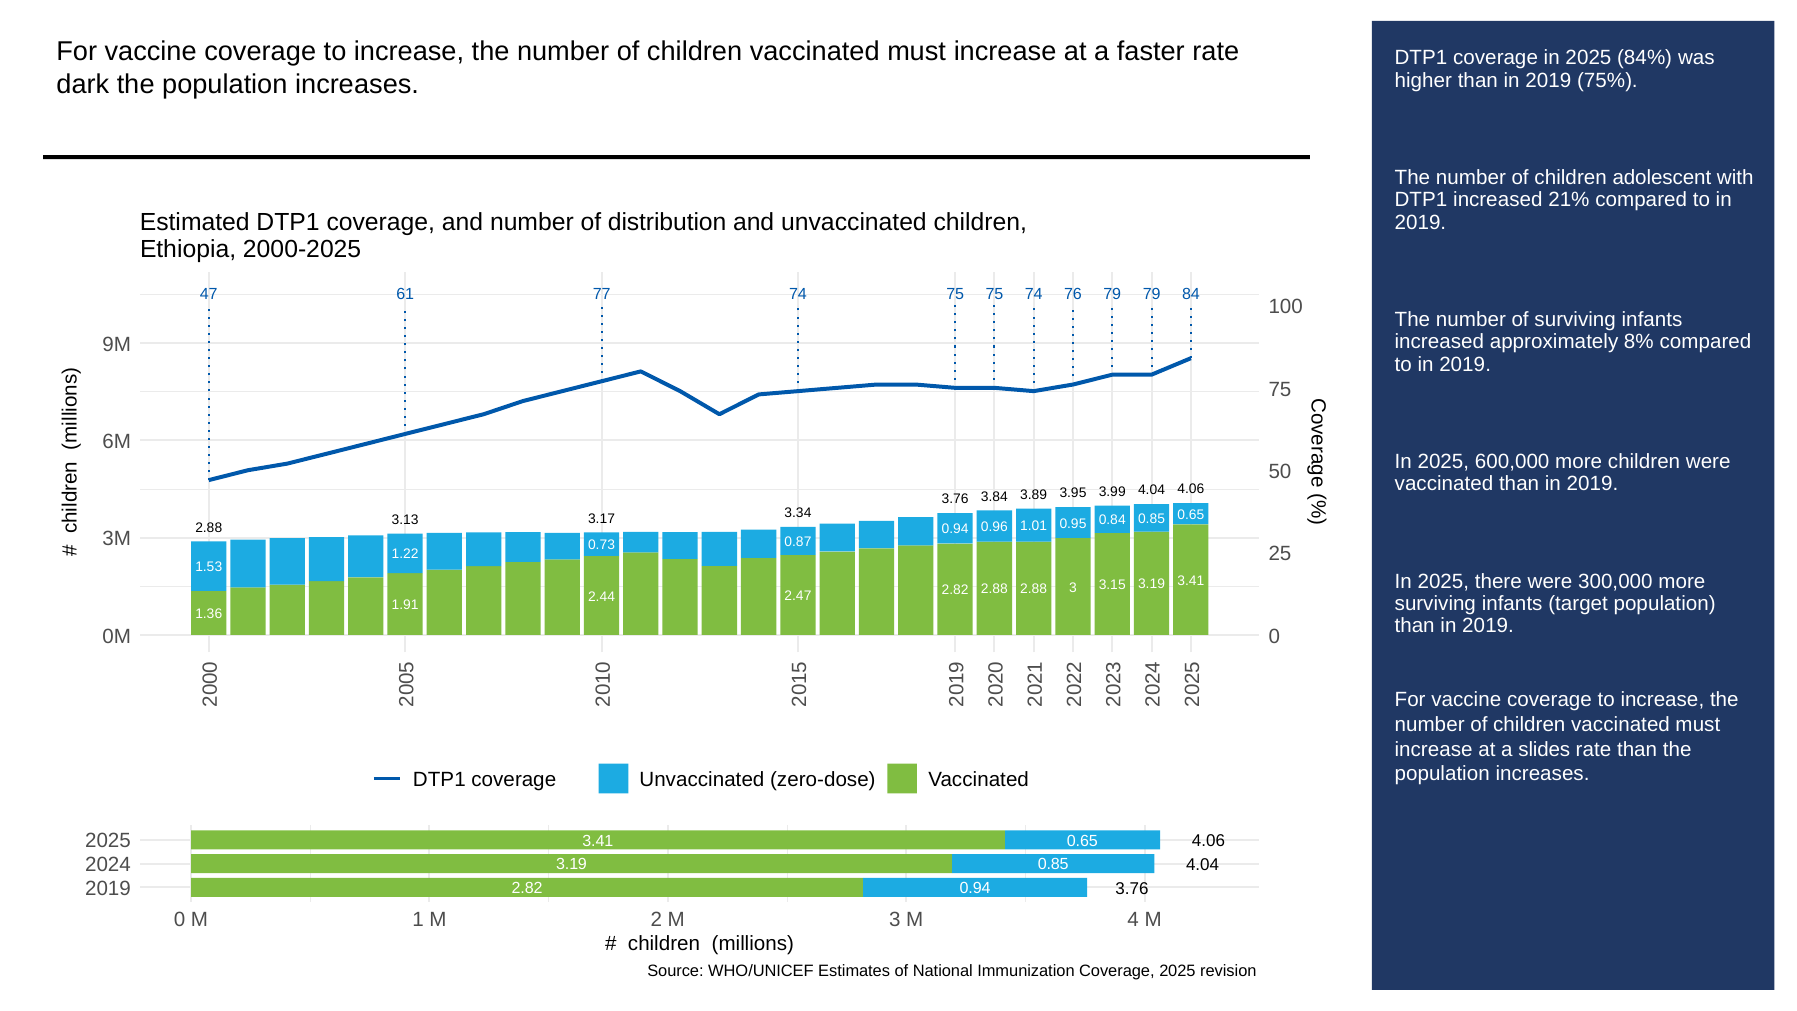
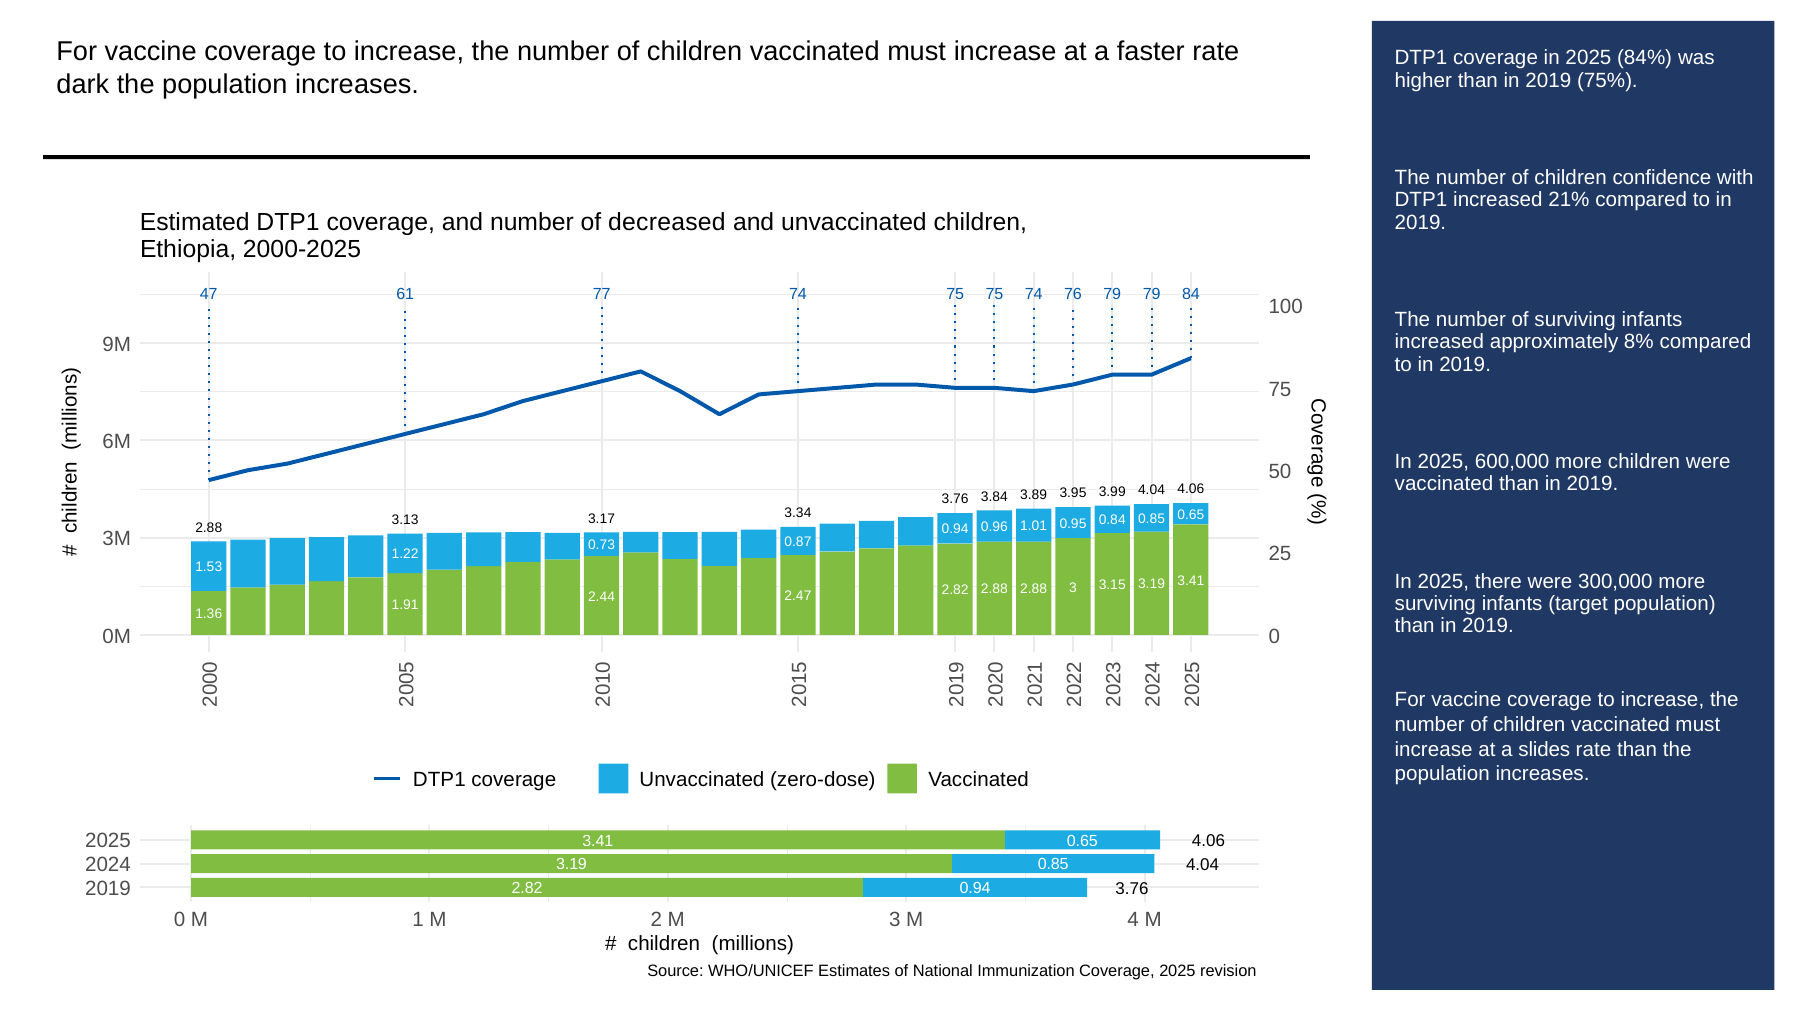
adolescent: adolescent -> confidence
distribution: distribution -> decreased
